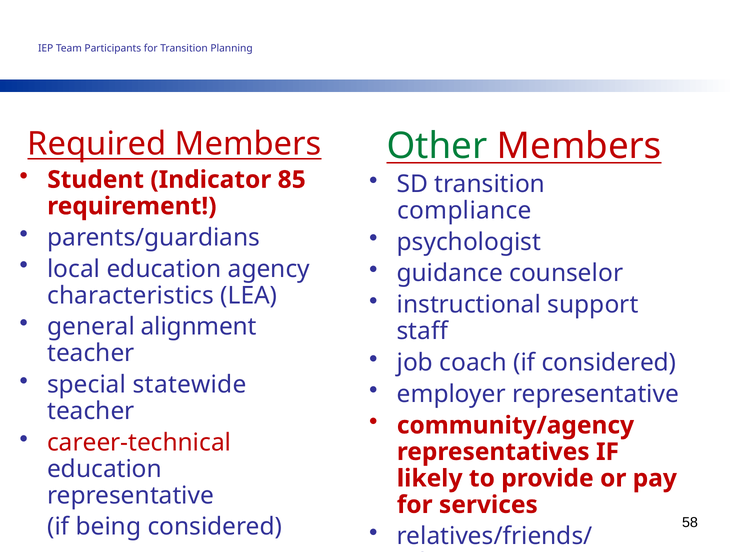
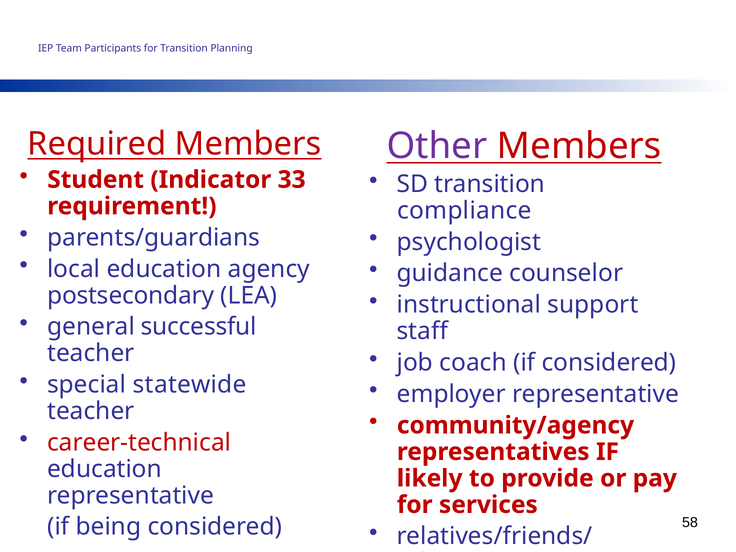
Other colour: green -> purple
85: 85 -> 33
characteristics: characteristics -> postsecondary
alignment: alignment -> successful
